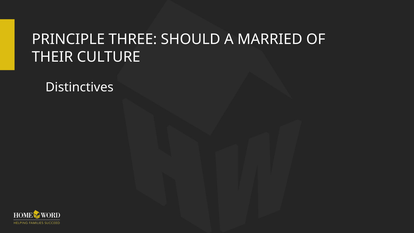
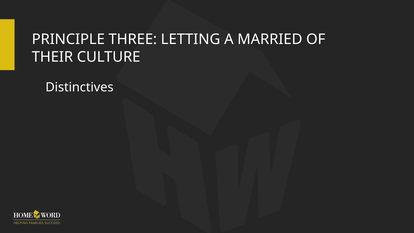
SHOULD: SHOULD -> LETTING
